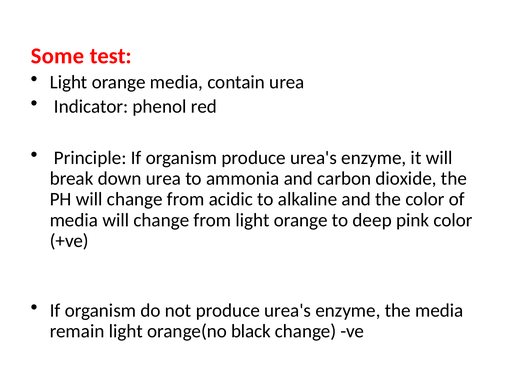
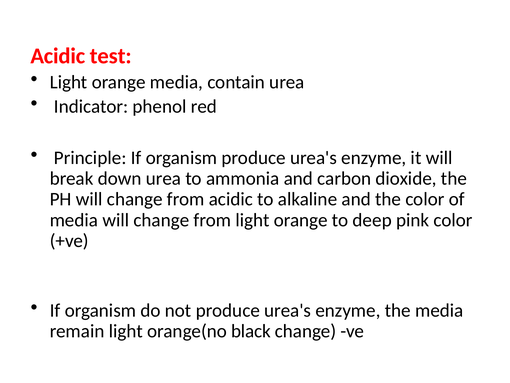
Some at (58, 56): Some -> Acidic
